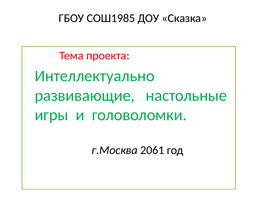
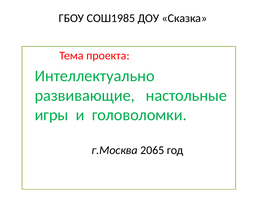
2061: 2061 -> 2065
